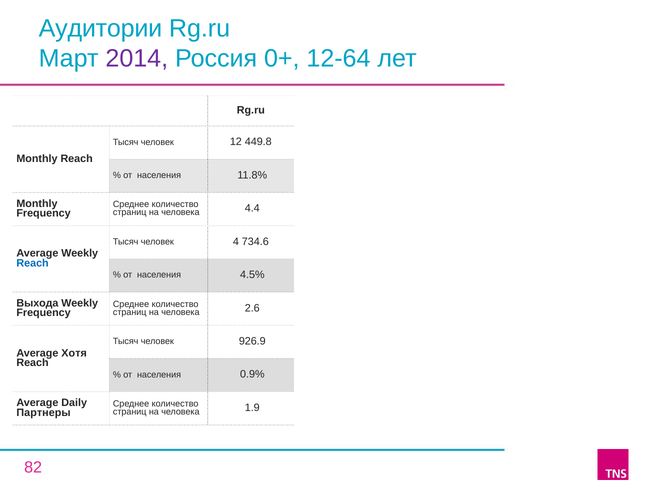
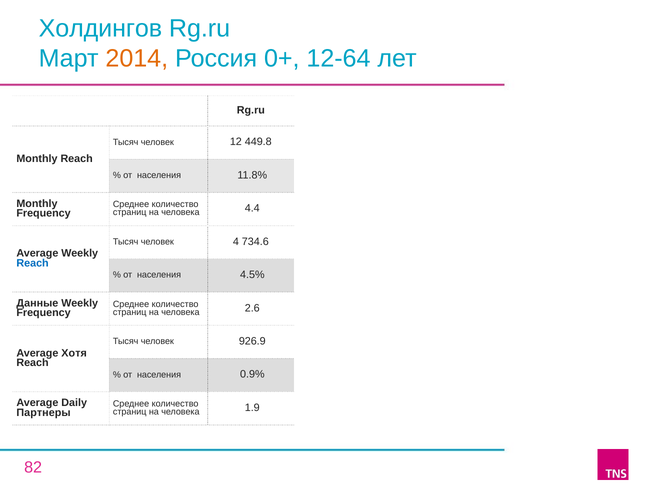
Аудитории: Аудитории -> Холдингов
2014 colour: purple -> orange
Выхода: Выхода -> Данные
